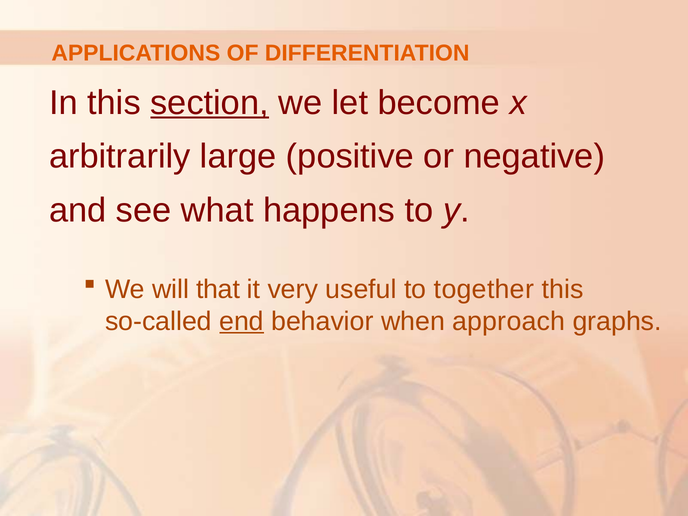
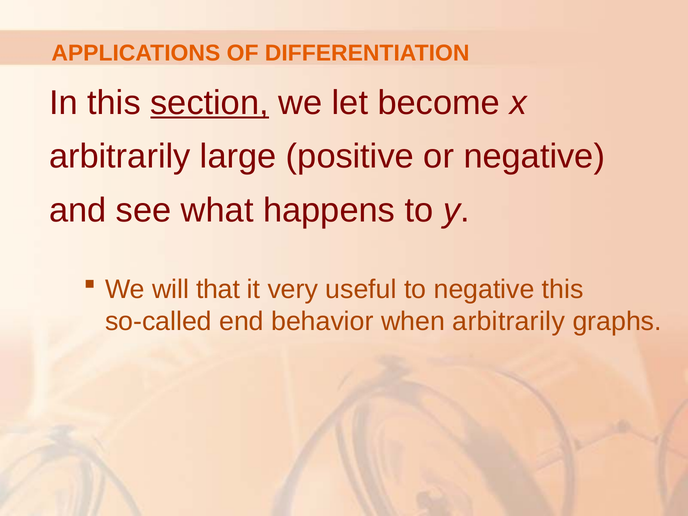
to together: together -> negative
end underline: present -> none
when approach: approach -> arbitrarily
